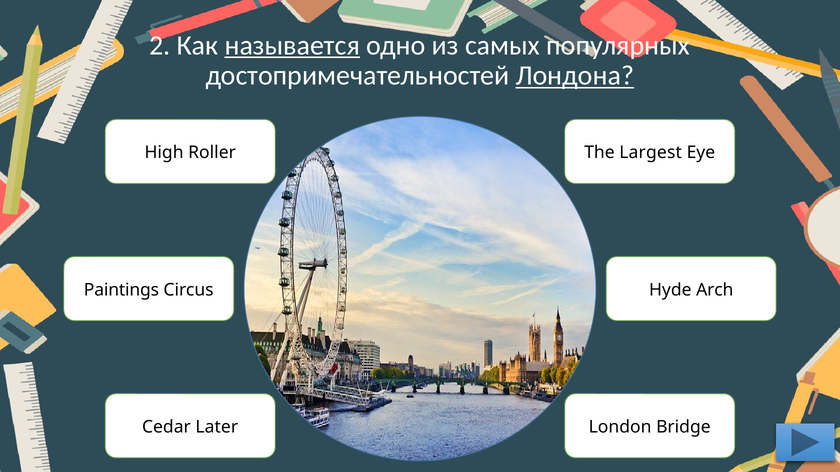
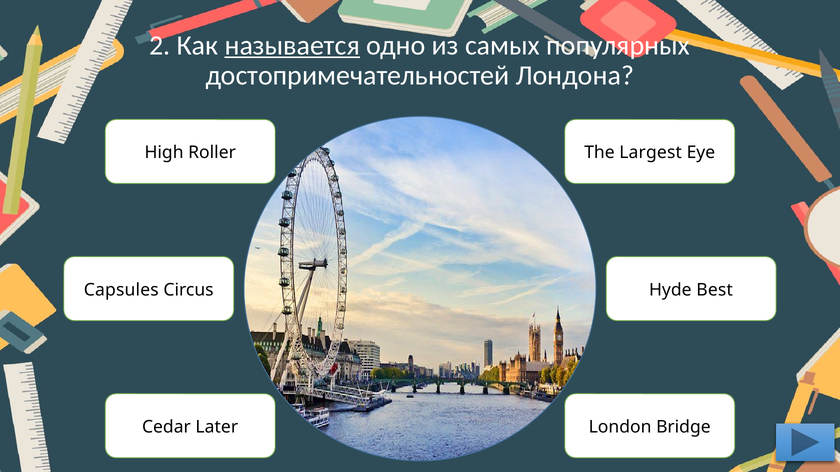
Лондона underline: present -> none
Paintings: Paintings -> Capsules
Arch: Arch -> Best
